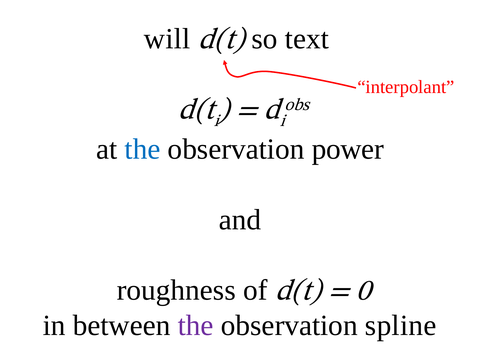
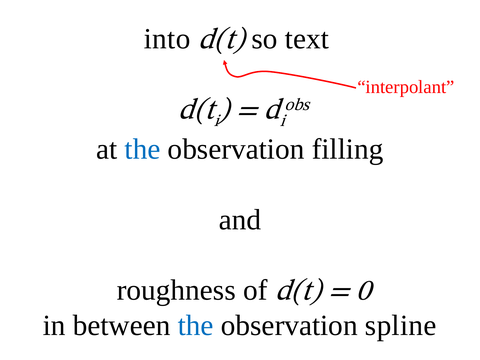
will: will -> into
power: power -> filling
the at (196, 325) colour: purple -> blue
